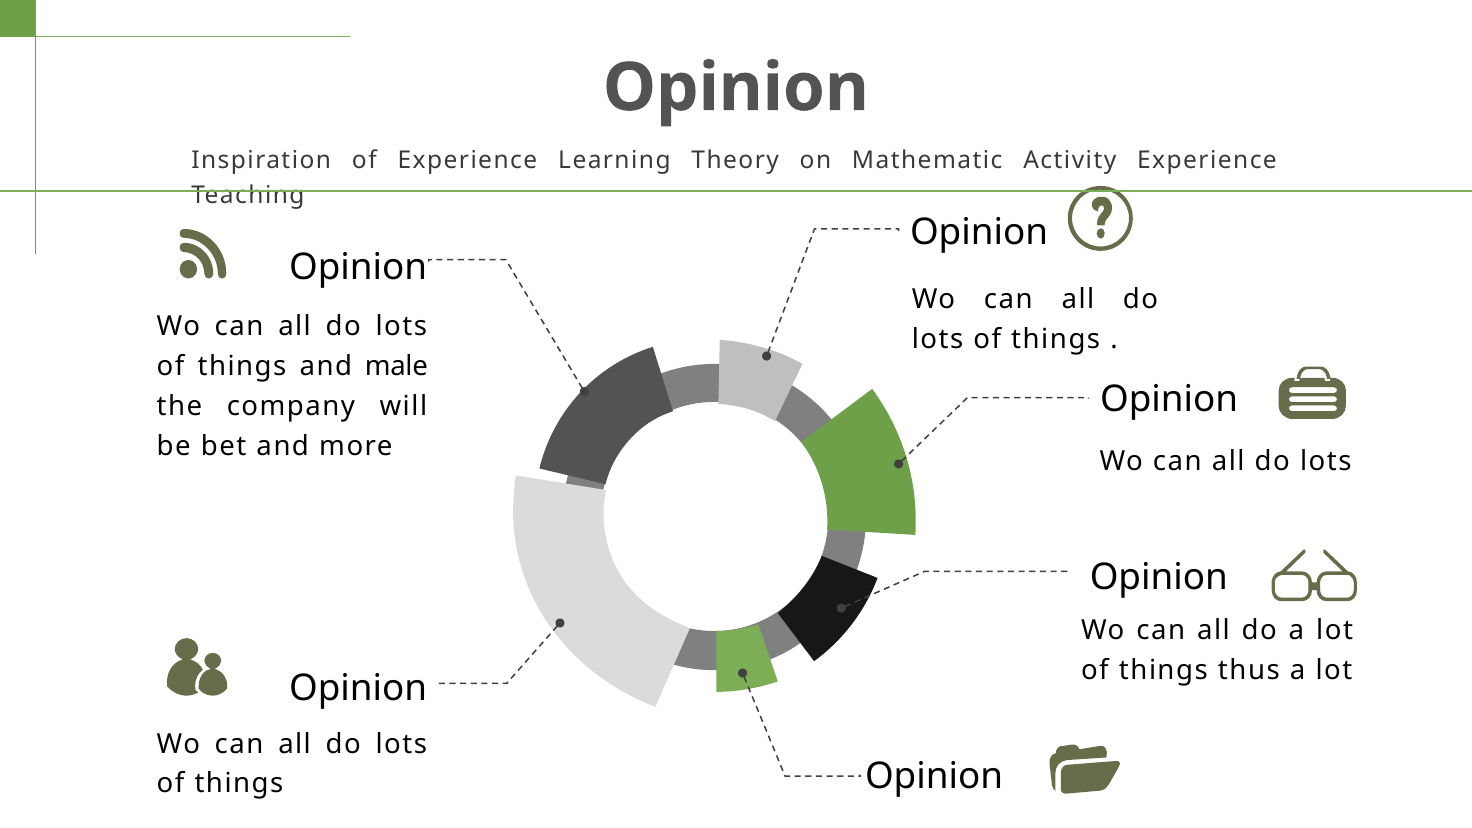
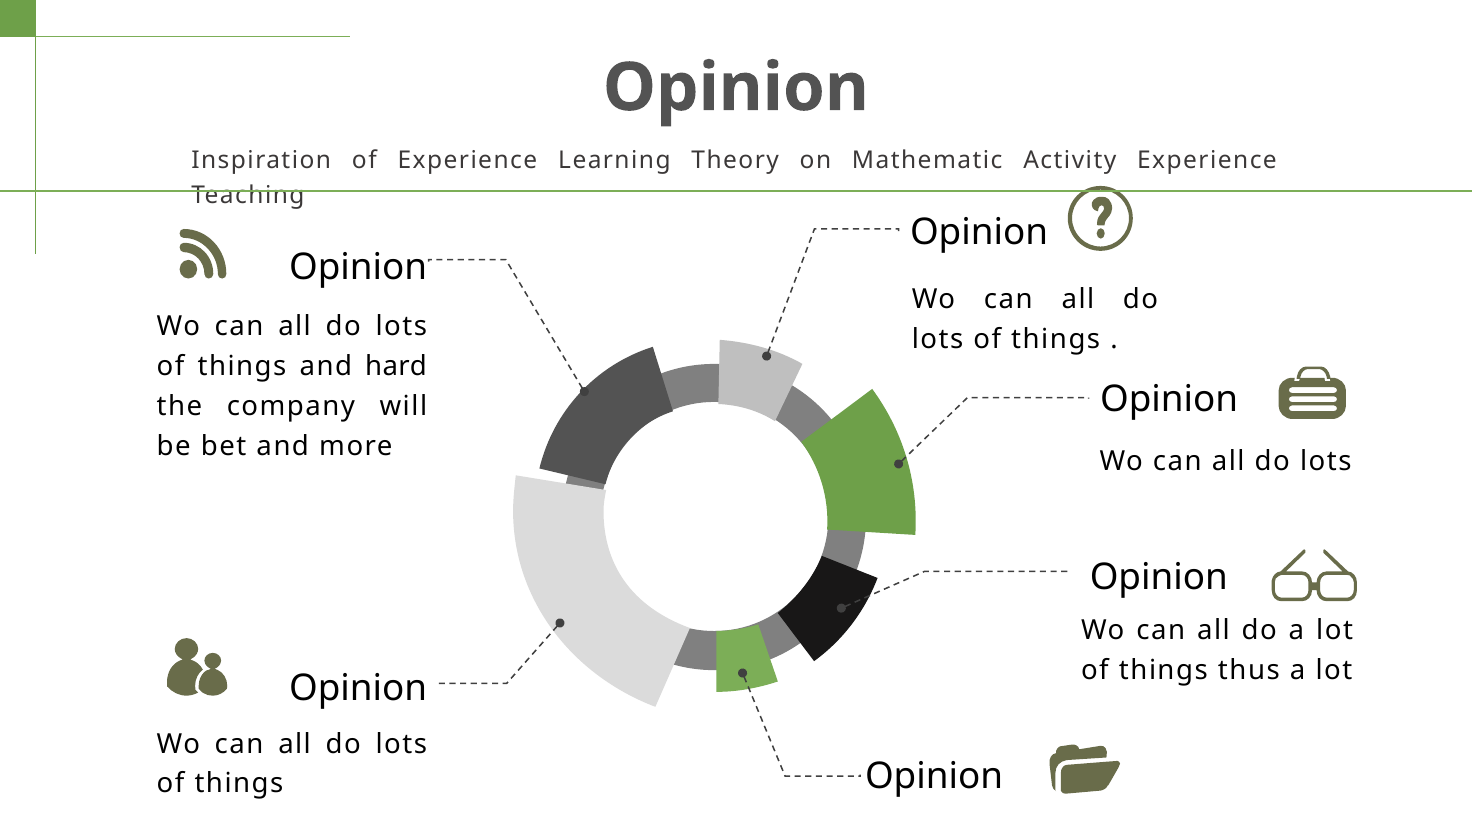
male: male -> hard
